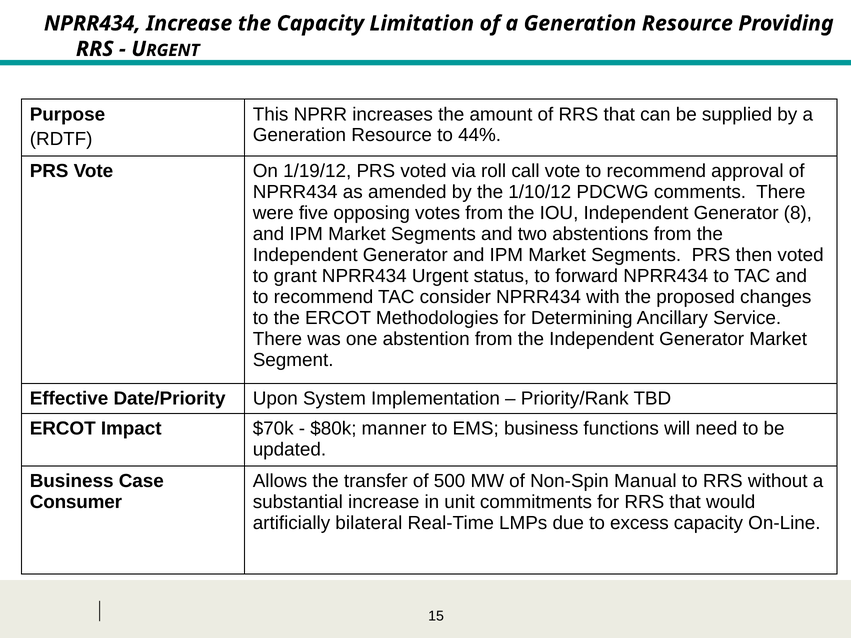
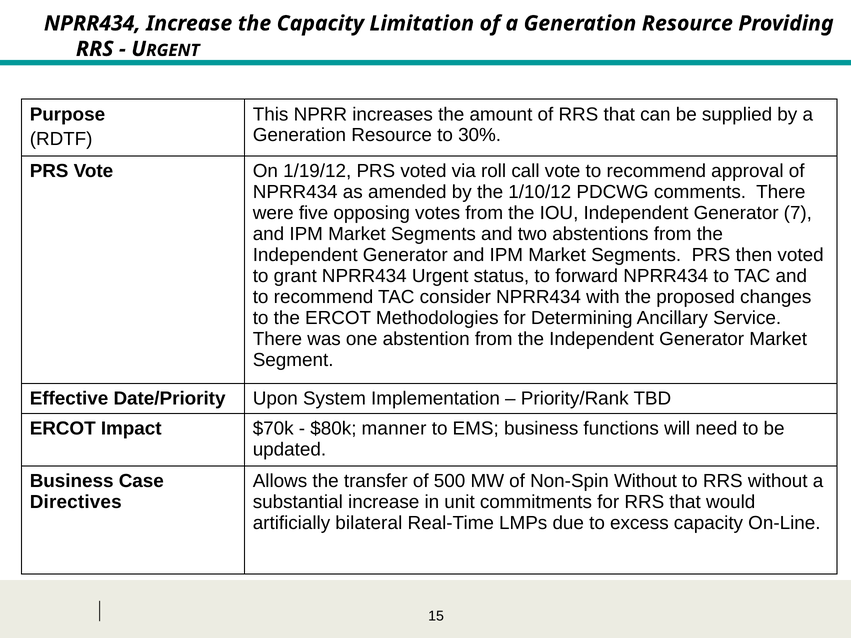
44%: 44% -> 30%
8: 8 -> 7
Non-Spin Manual: Manual -> Without
Consumer: Consumer -> Directives
